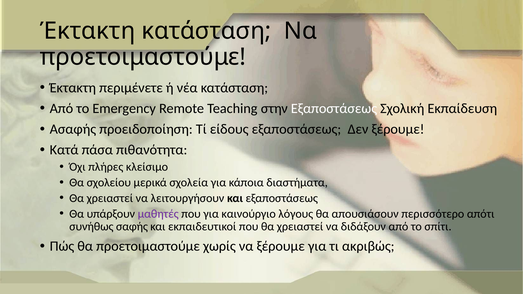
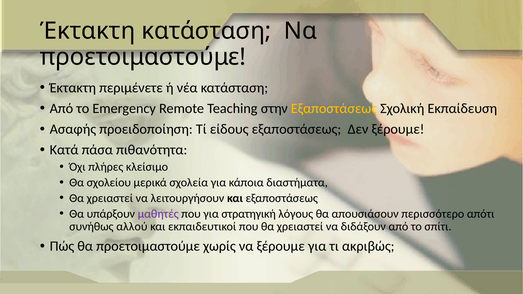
Εξαποστάσεως at (334, 109) colour: white -> yellow
καινούργιο: καινούργιο -> στρατηγική
σαφής: σαφής -> αλλού
